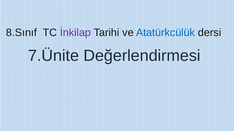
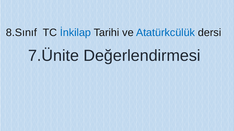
İnkilap colour: purple -> blue
